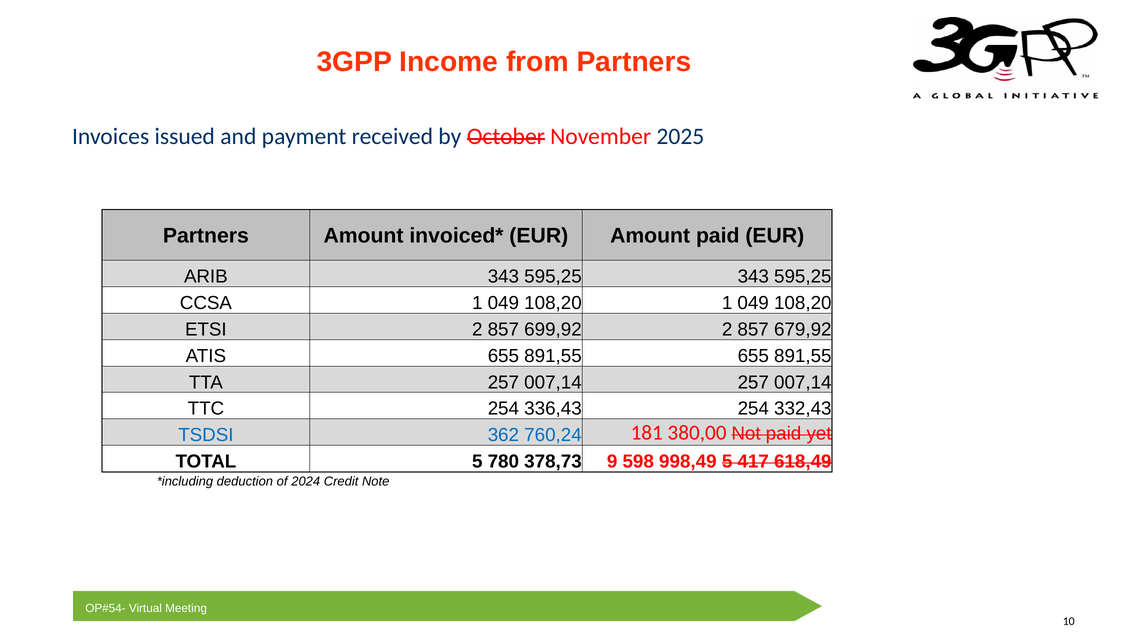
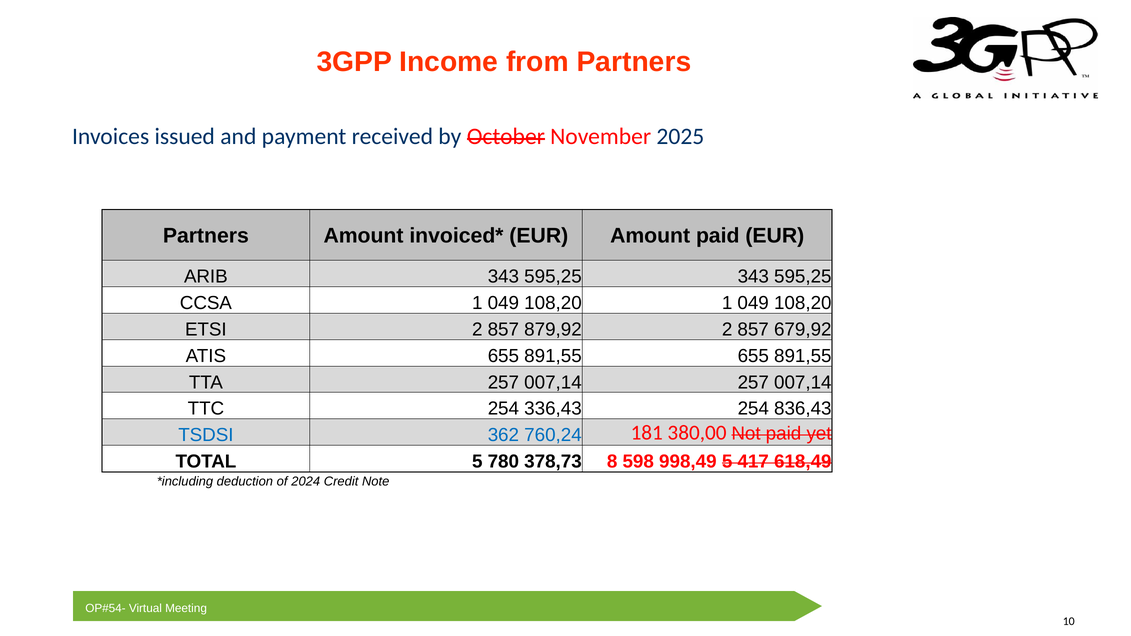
699,92: 699,92 -> 879,92
332,43: 332,43 -> 836,43
9: 9 -> 8
